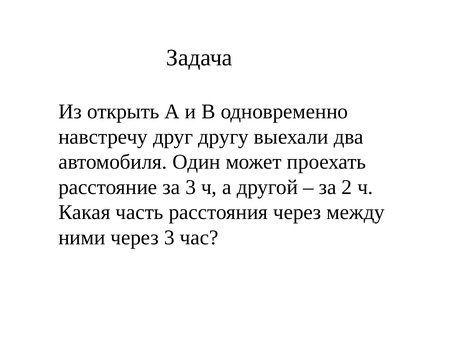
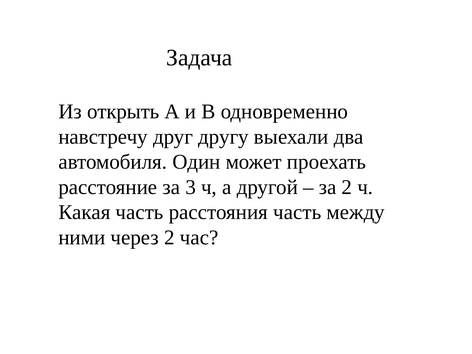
расстояния через: через -> часть
через 3: 3 -> 2
